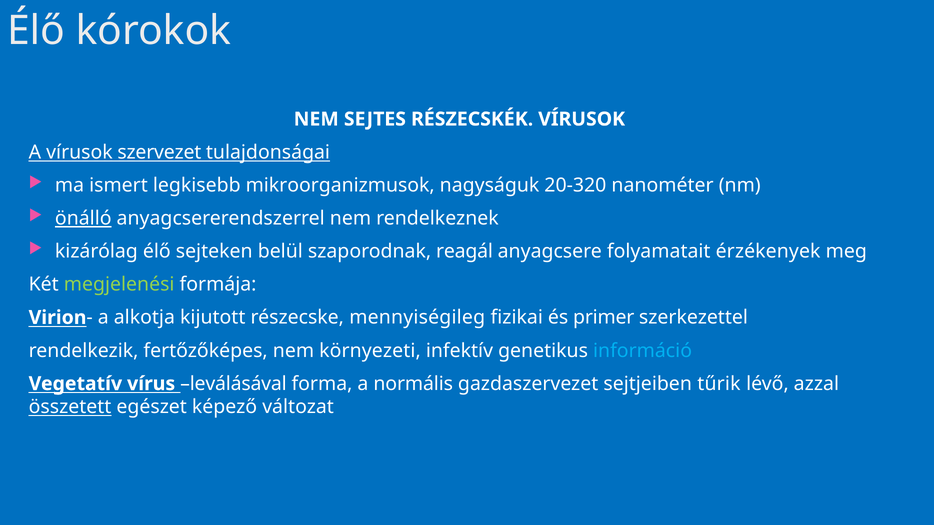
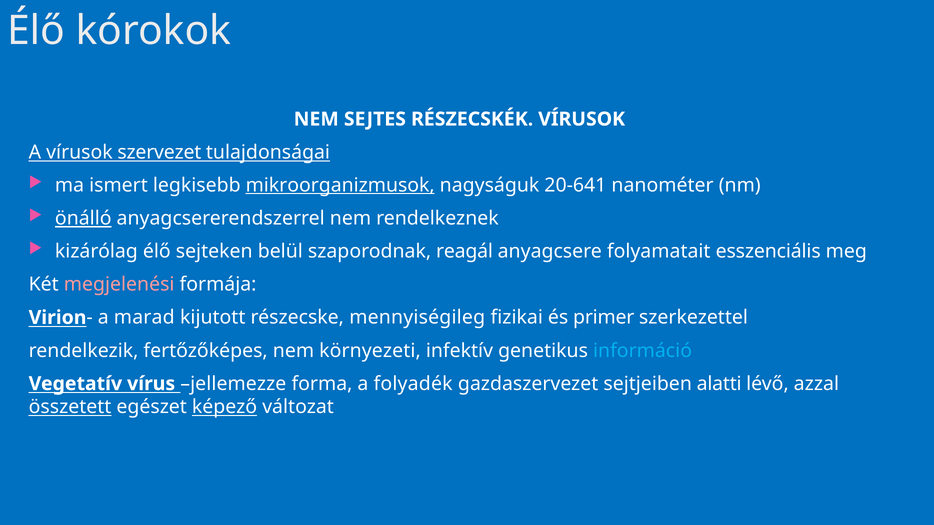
mikroorganizmusok underline: none -> present
20-320: 20-320 -> 20-641
érzékenyek: érzékenyek -> esszenciális
megjelenési colour: light green -> pink
alkotja: alkotja -> marad
leválásával: leválásával -> jellemezze
normális: normális -> folyadék
tűrik: tűrik -> alatti
képező underline: none -> present
